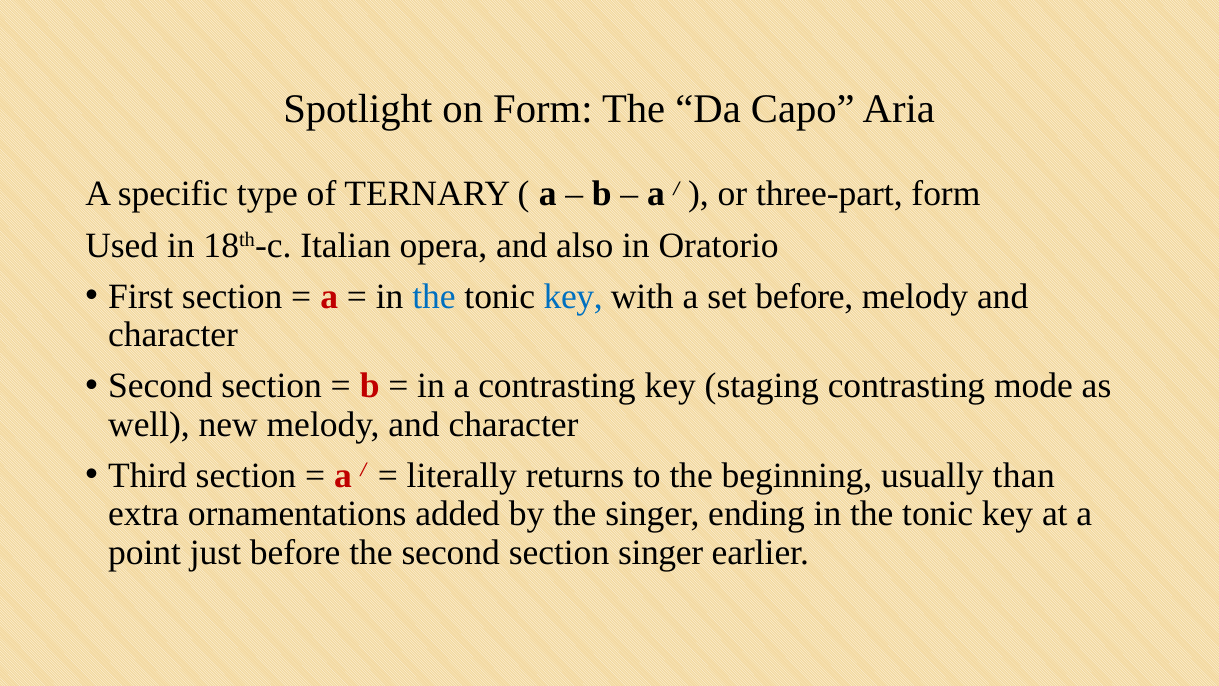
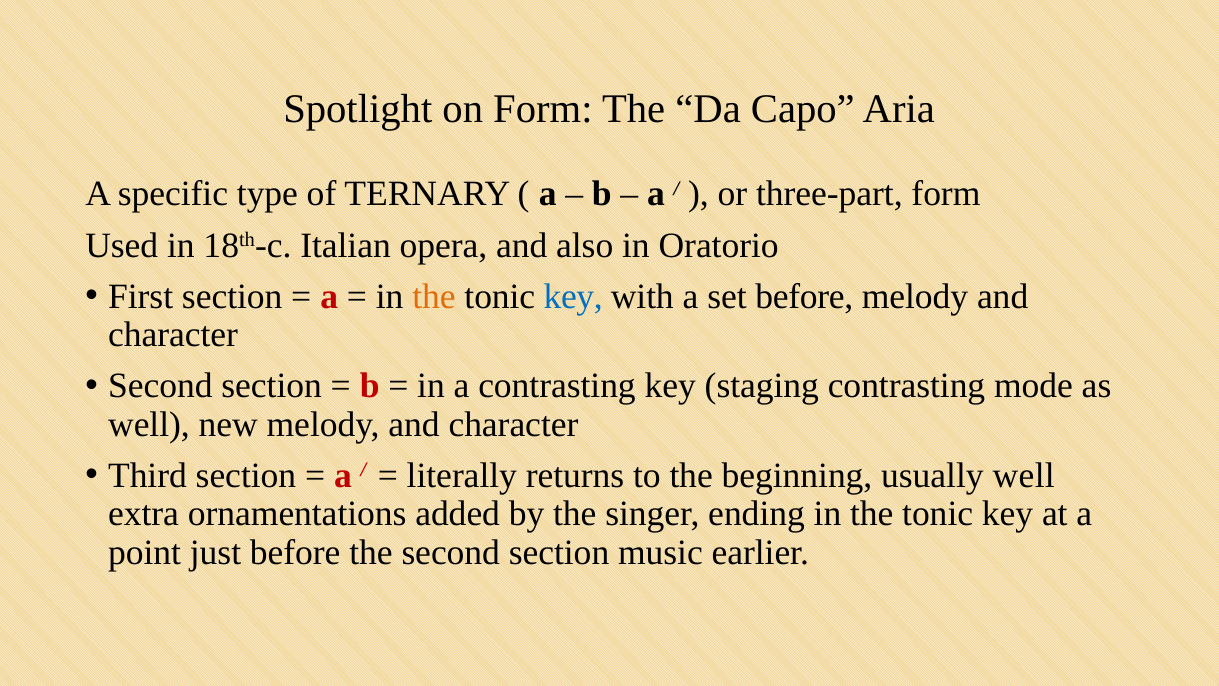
the at (434, 296) colour: blue -> orange
usually than: than -> well
section singer: singer -> music
